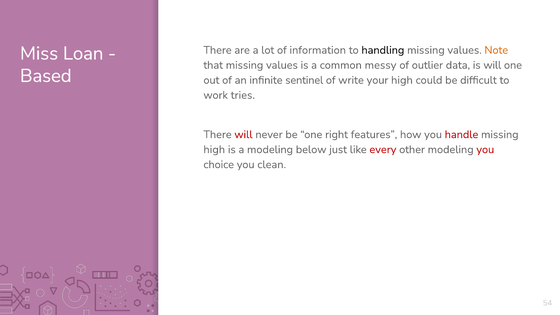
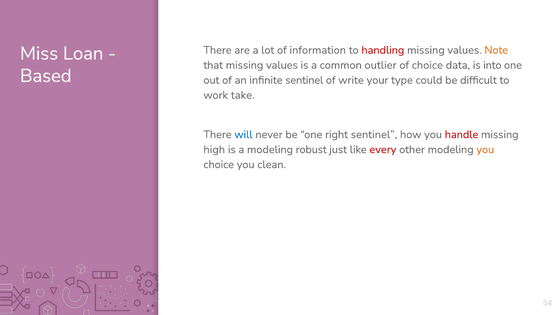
handling colour: black -> red
messy: messy -> outlier
of outlier: outlier -> choice
is will: will -> into
your high: high -> type
tries: tries -> take
will at (243, 135) colour: red -> blue
right features: features -> sentinel
below: below -> robust
you at (485, 150) colour: red -> orange
